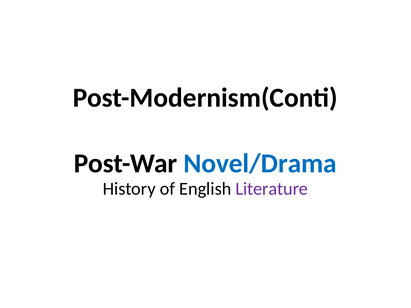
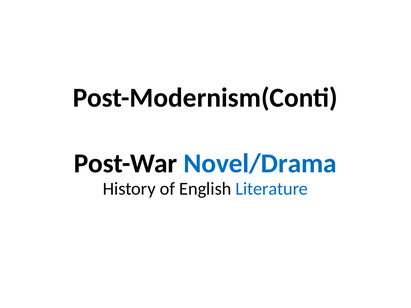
Literature colour: purple -> blue
